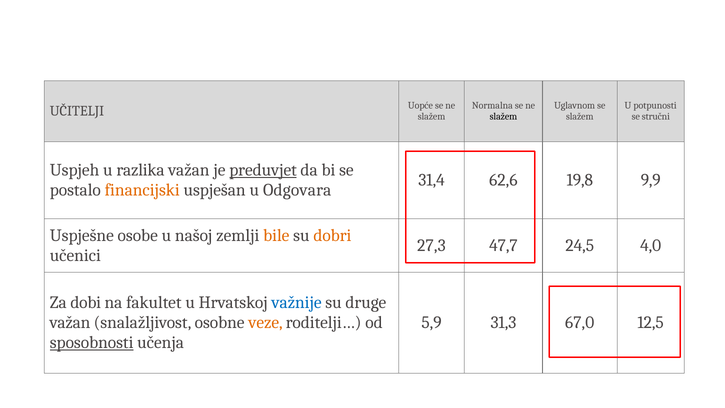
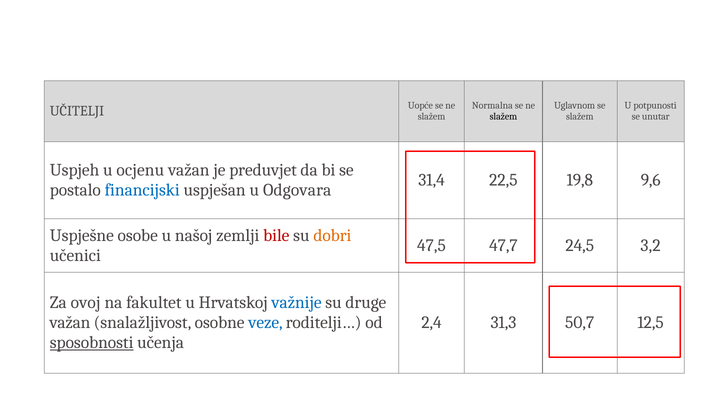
stručni: stručni -> unutar
razlika: razlika -> ocjenu
preduvjet underline: present -> none
62,6: 62,6 -> 22,5
9,9: 9,9 -> 9,6
financijski colour: orange -> blue
bile colour: orange -> red
27,3: 27,3 -> 47,5
4,0: 4,0 -> 3,2
dobi: dobi -> ovoj
veze colour: orange -> blue
5,9: 5,9 -> 2,4
67,0: 67,0 -> 50,7
